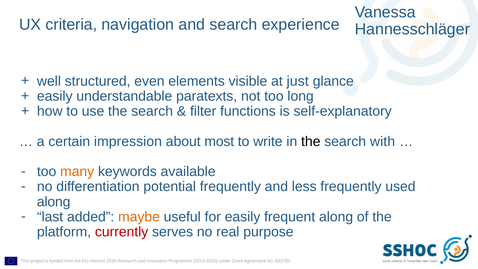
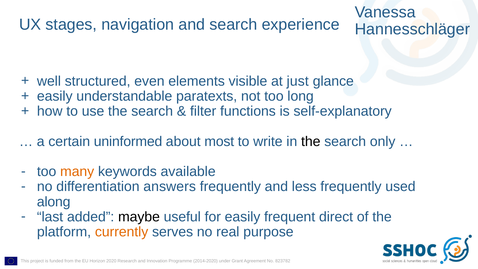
criteria: criteria -> stages
impression: impression -> uninformed
with: with -> only
potential: potential -> answers
maybe colour: orange -> black
frequent along: along -> direct
currently colour: red -> orange
